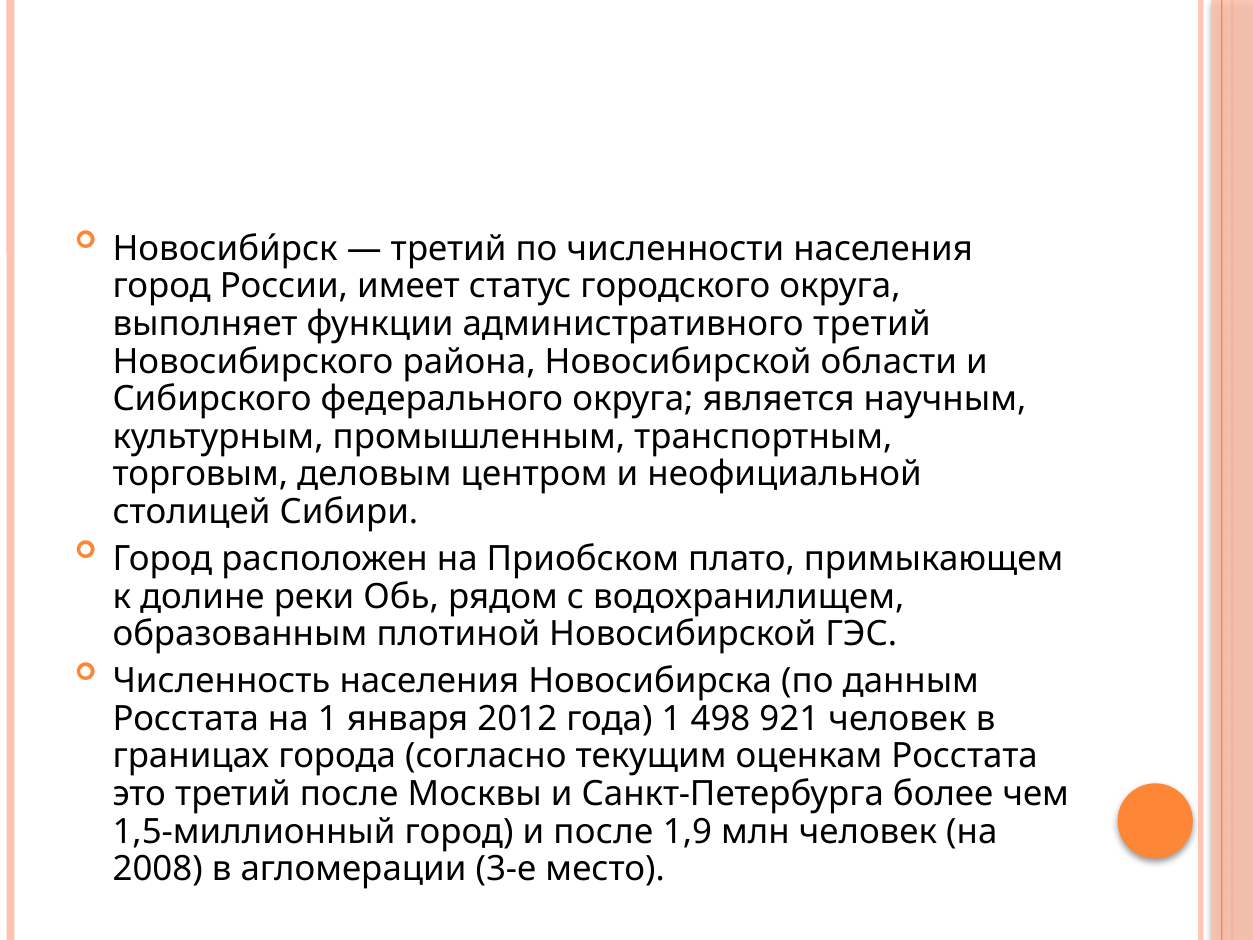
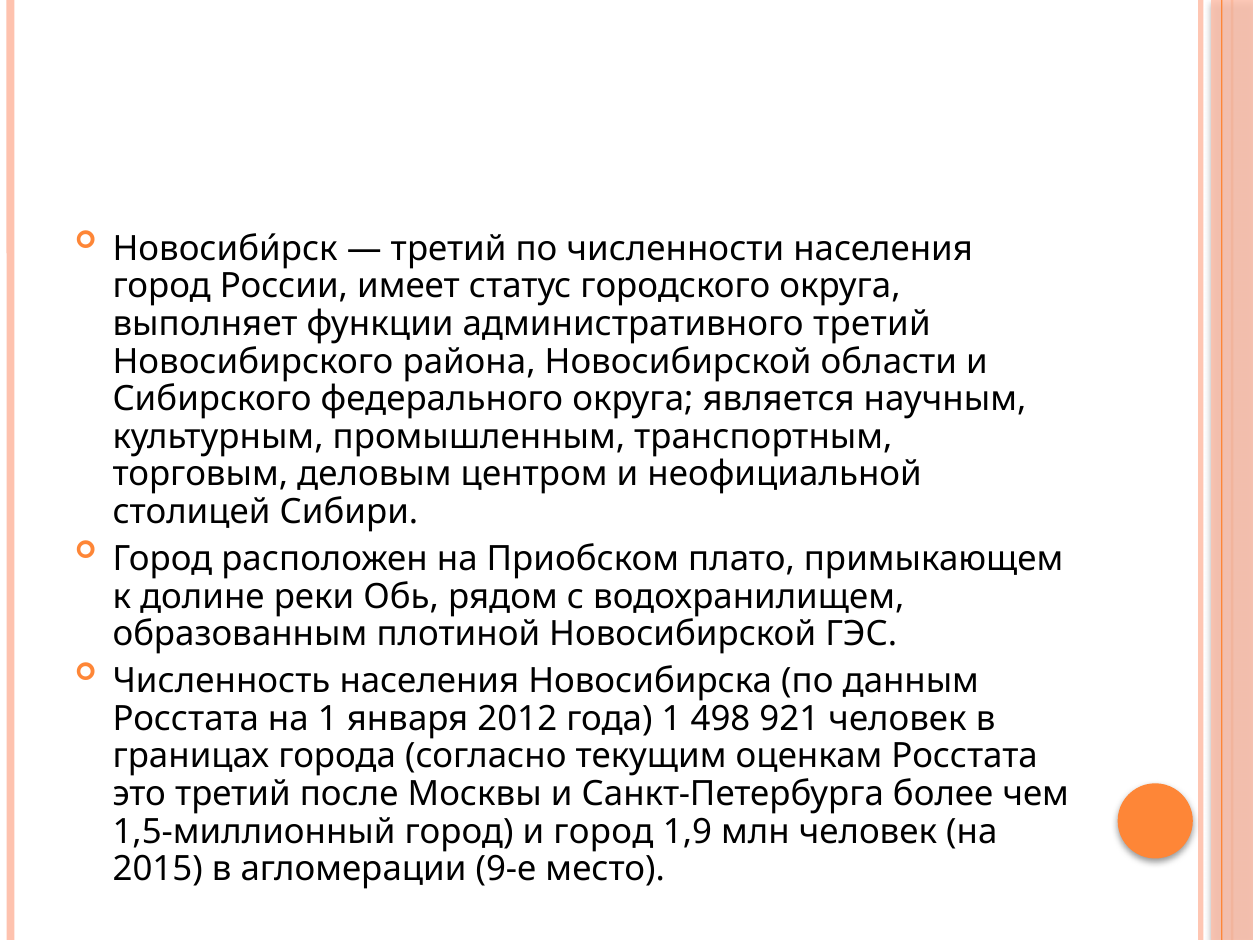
и после: после -> город
2008: 2008 -> 2015
3-е: 3-е -> 9-е
